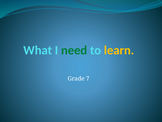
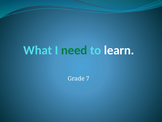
learn colour: yellow -> white
